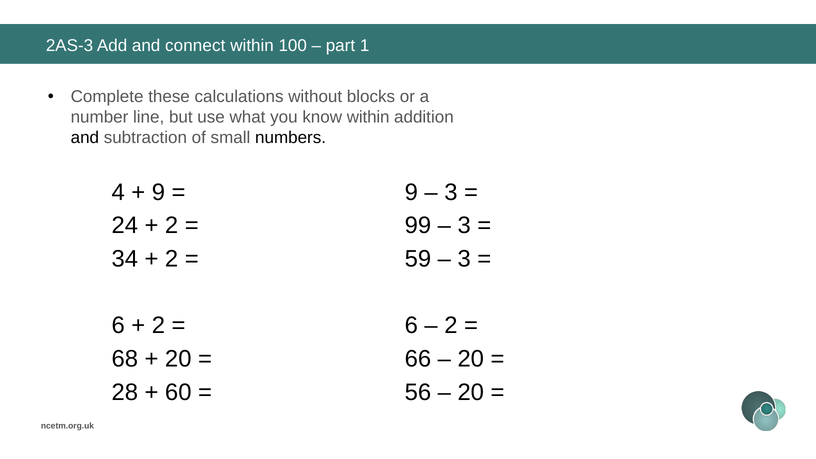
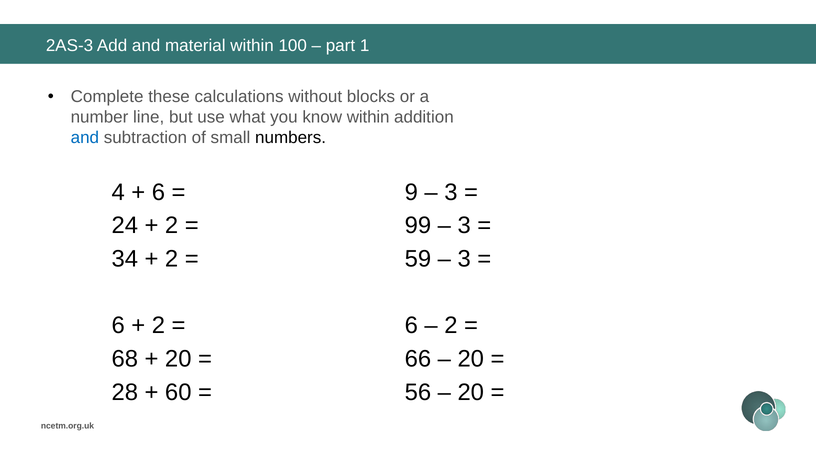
connect: connect -> material
and at (85, 138) colour: black -> blue
9 at (158, 192): 9 -> 6
